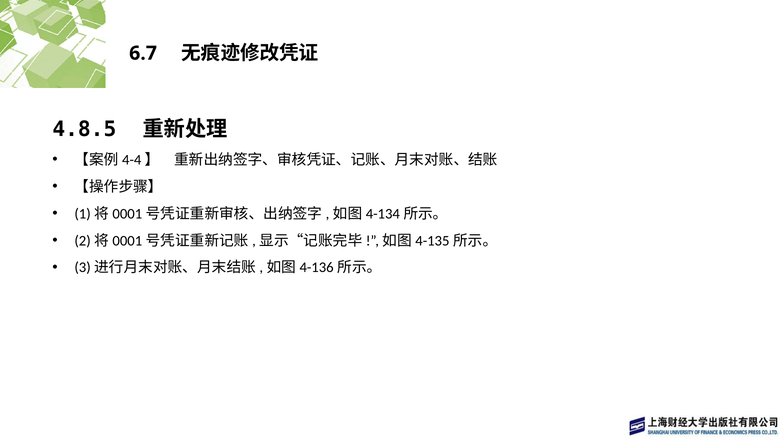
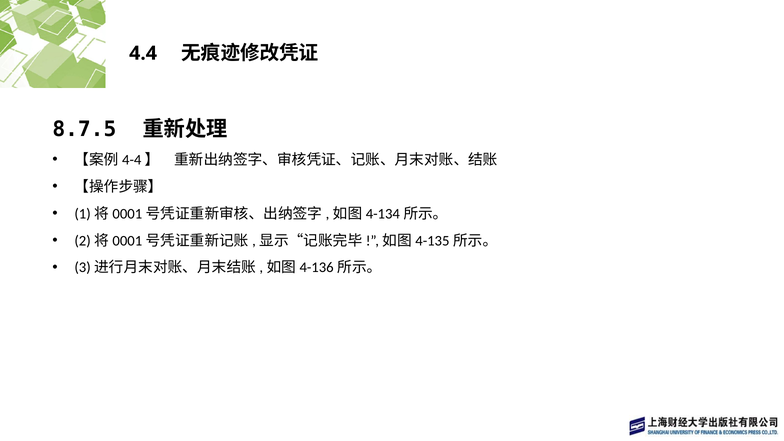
6.7: 6.7 -> 4.4
4.8.5: 4.8.5 -> 8.7.5
